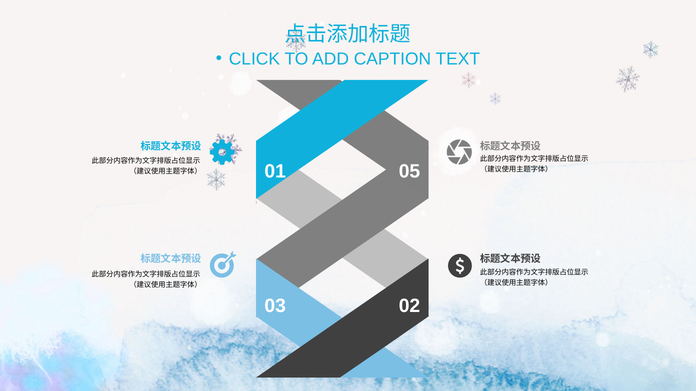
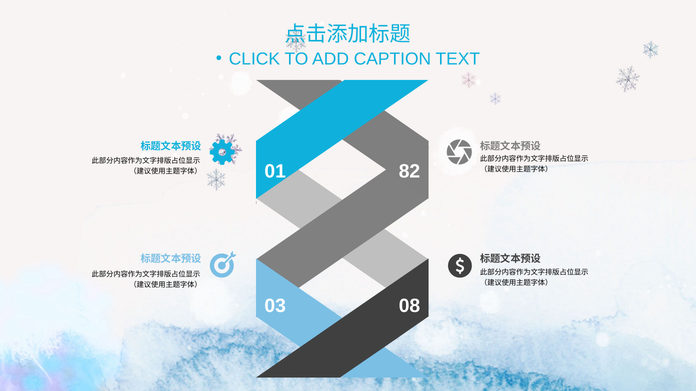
05: 05 -> 82
02: 02 -> 08
